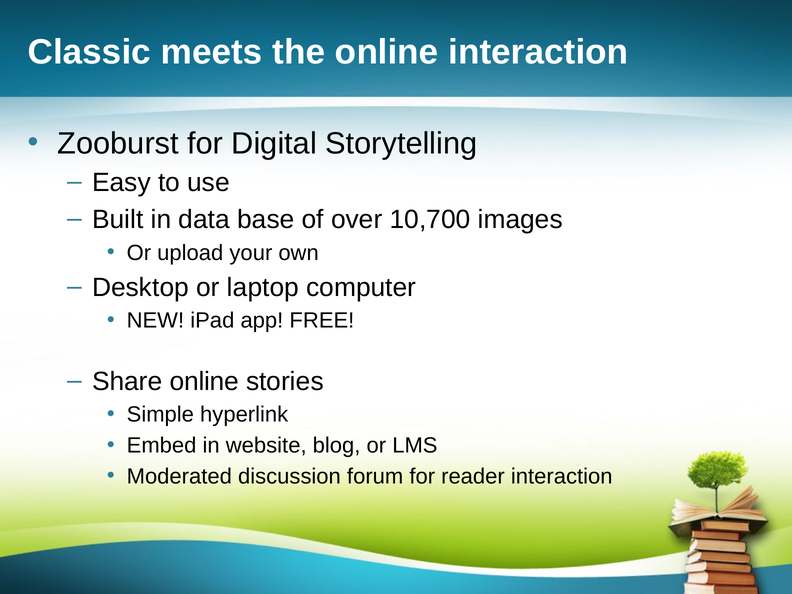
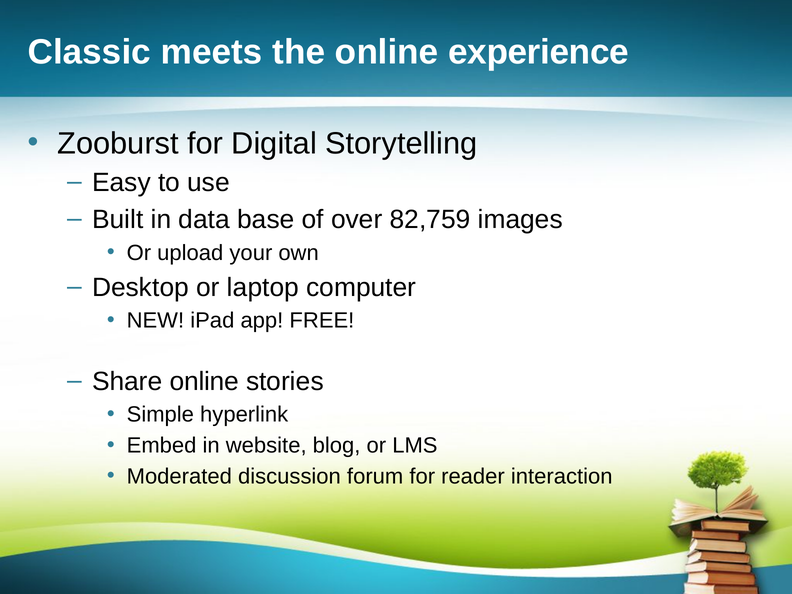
online interaction: interaction -> experience
10,700: 10,700 -> 82,759
